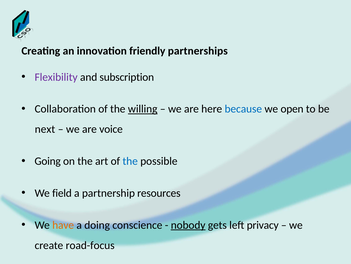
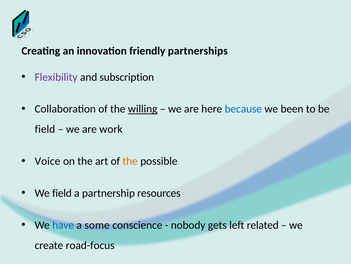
open: open -> been
next at (45, 129): next -> field
voice: voice -> work
Going: Going -> Voice
the at (130, 161) colour: blue -> orange
have colour: orange -> blue
doing: doing -> some
nobody underline: present -> none
privacy: privacy -> related
